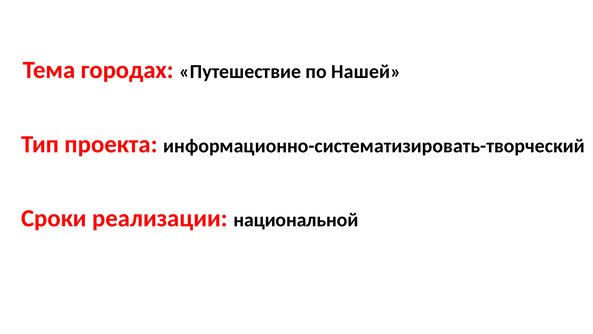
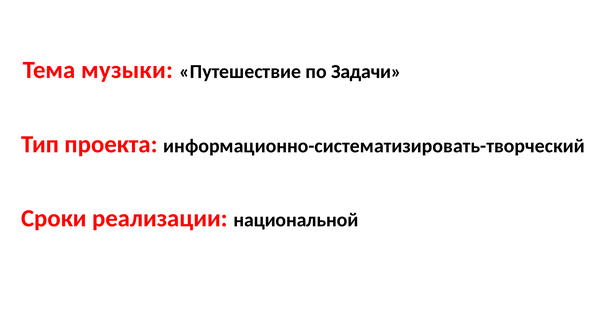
городах: городах -> музыки
Нашей: Нашей -> Задачи
